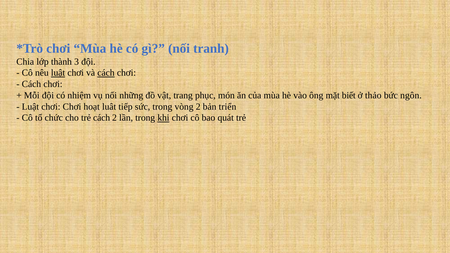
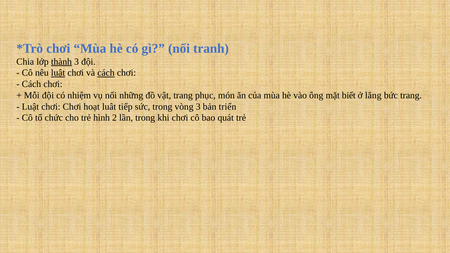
thành underline: none -> present
thảo: thảo -> lăng
bức ngôn: ngôn -> trang
vòng 2: 2 -> 3
trẻ cách: cách -> hình
khi underline: present -> none
